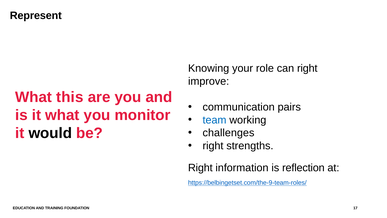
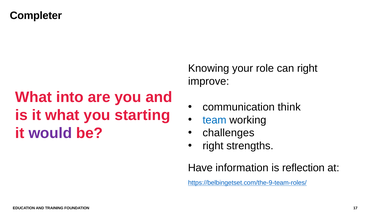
Represent: Represent -> Completer
this: this -> into
pairs: pairs -> think
monitor: monitor -> starting
would colour: black -> purple
Right at (200, 168): Right -> Have
